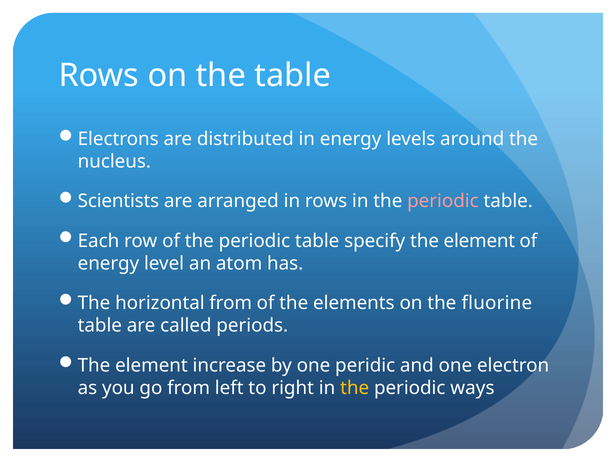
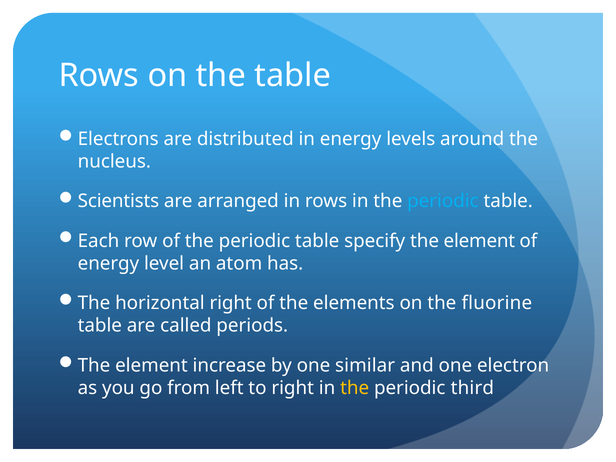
periodic at (443, 201) colour: pink -> light blue
horizontal from: from -> right
peridic: peridic -> similar
ways: ways -> third
